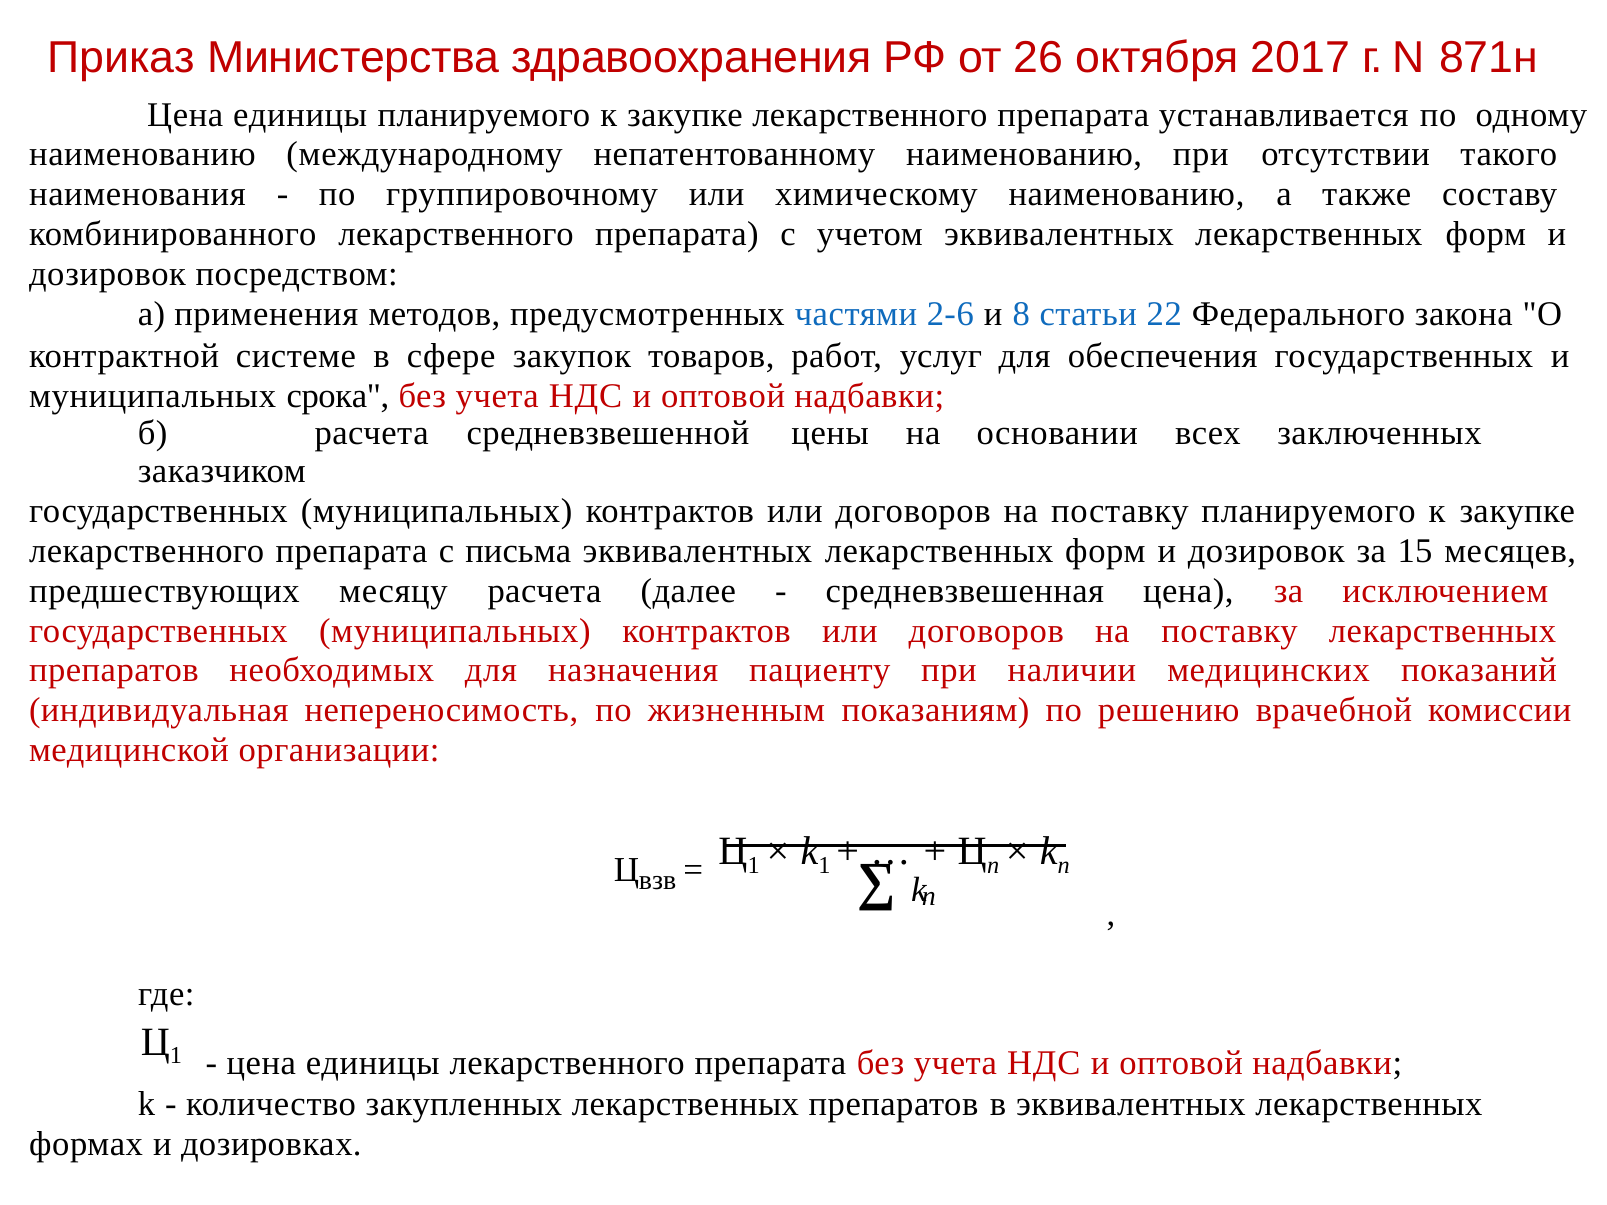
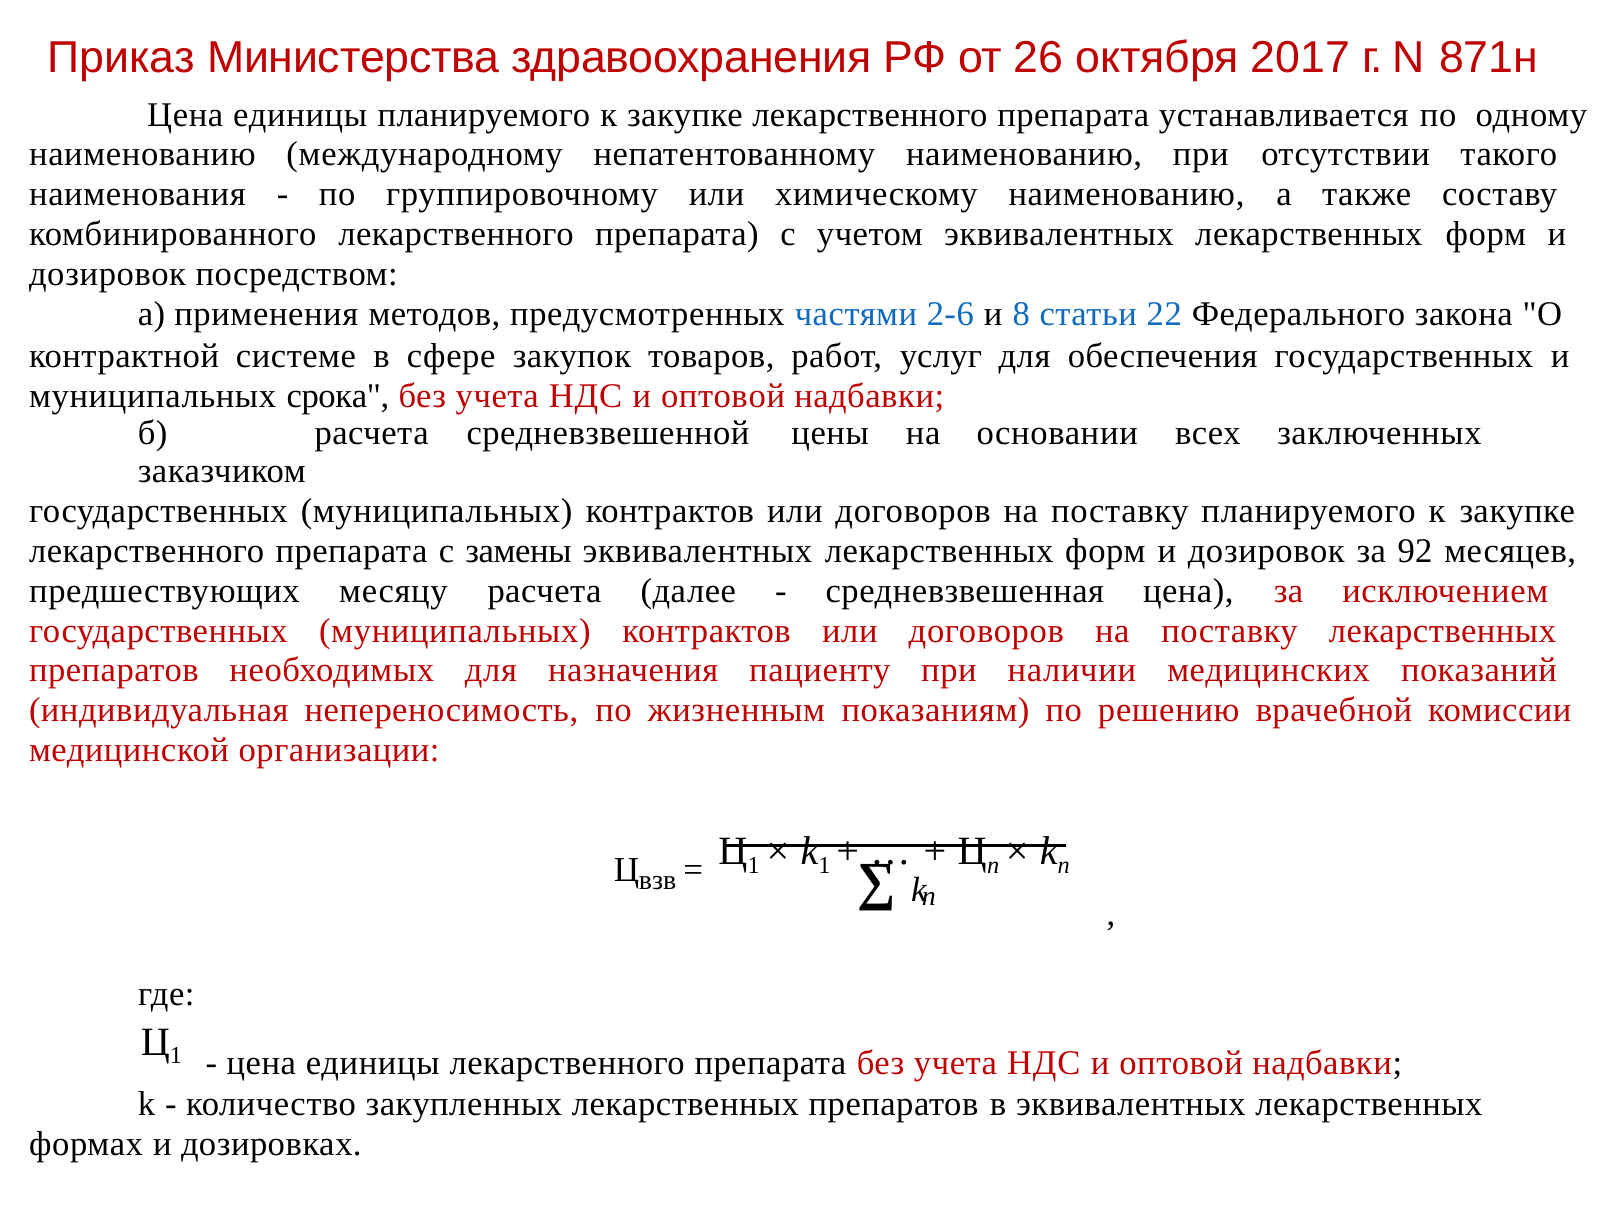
письма: письма -> замены
15: 15 -> 92
